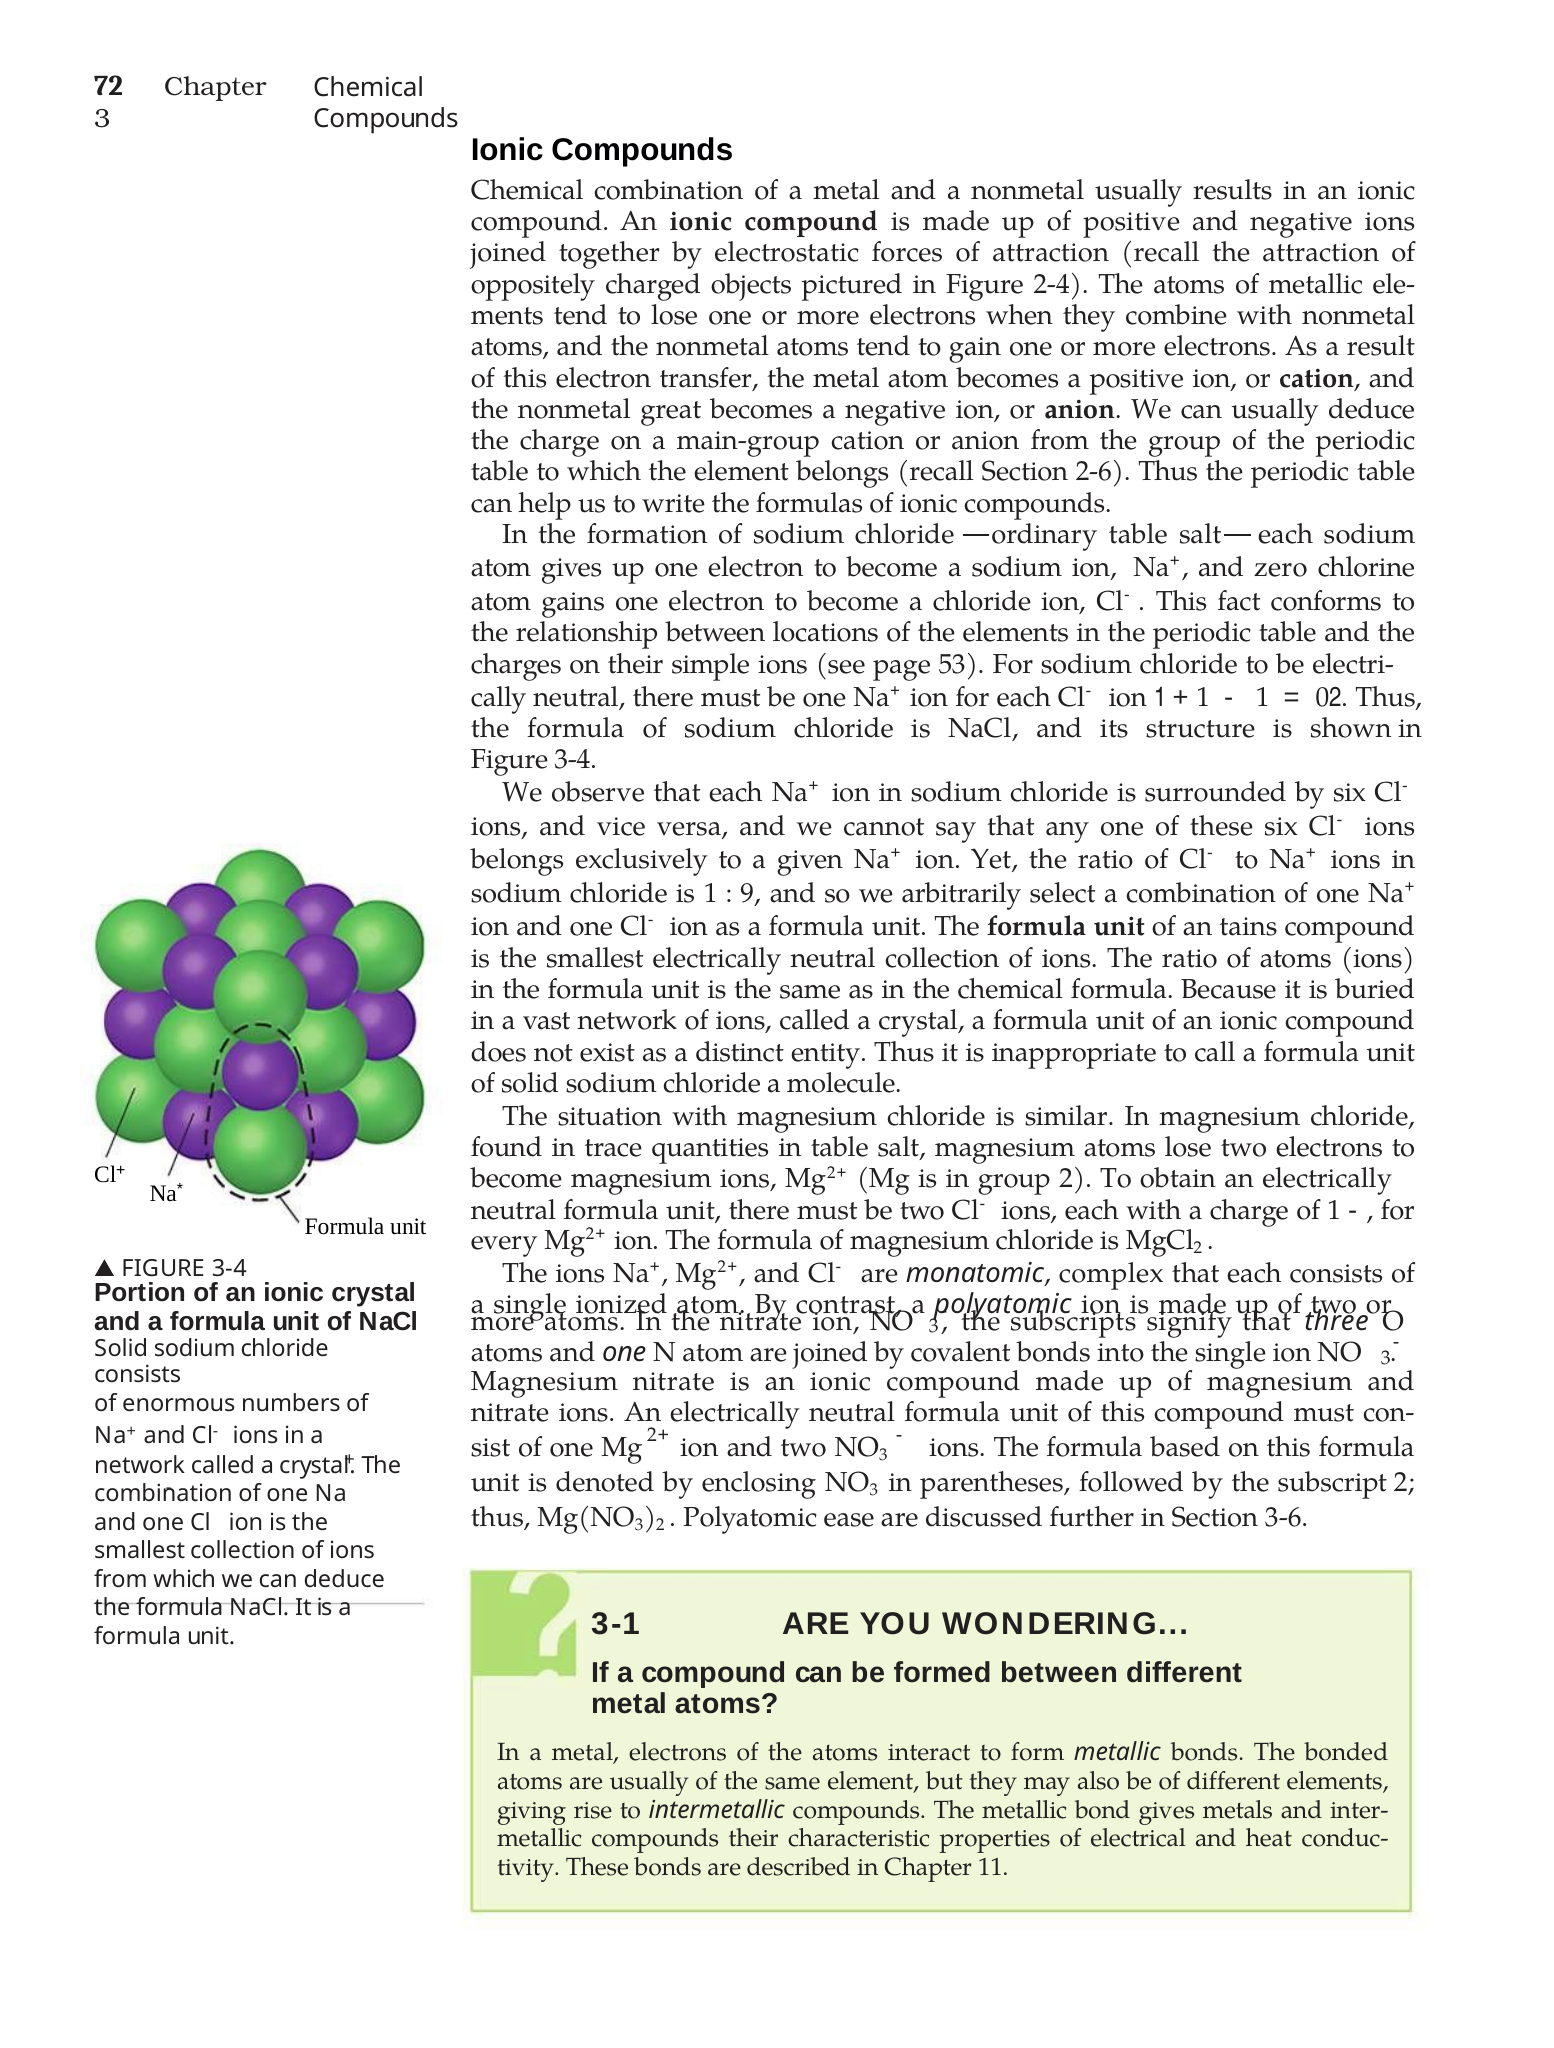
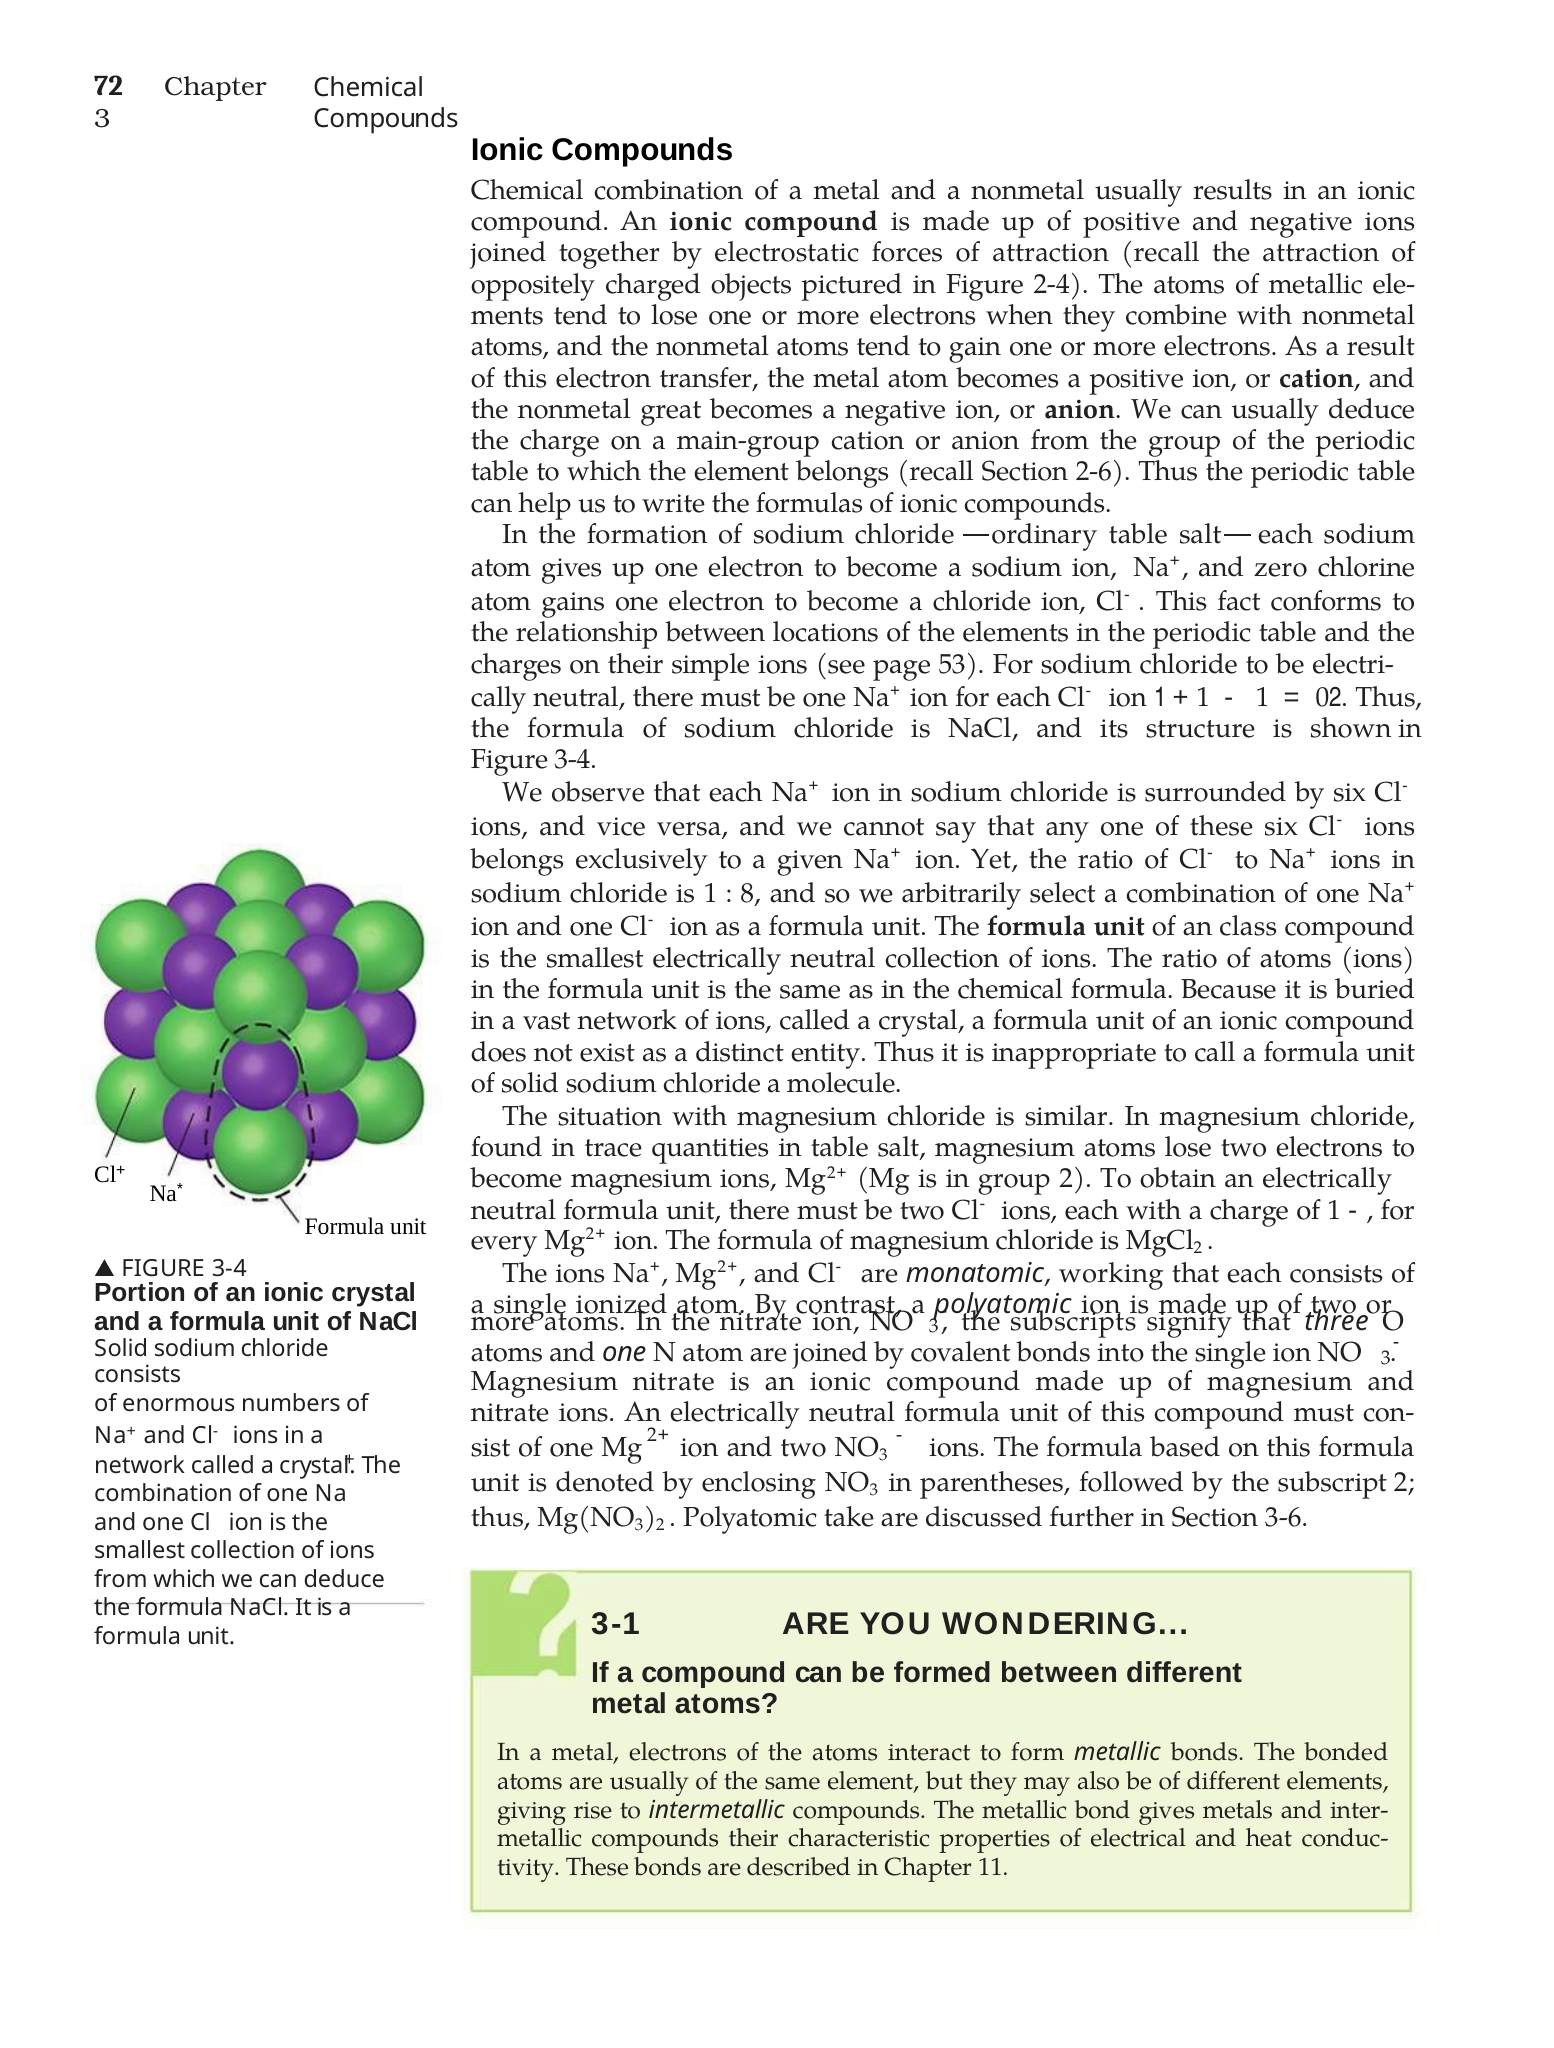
9: 9 -> 8
tains: tains -> class
complex: complex -> working
ease: ease -> take
